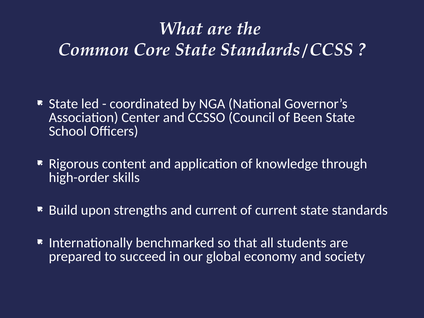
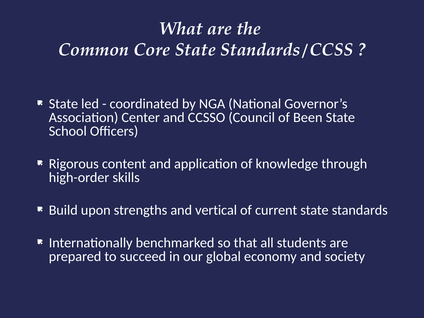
and current: current -> vertical
